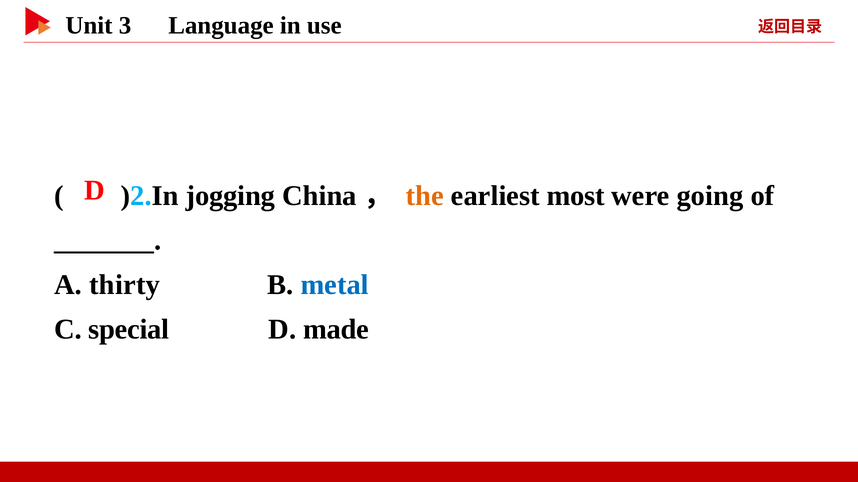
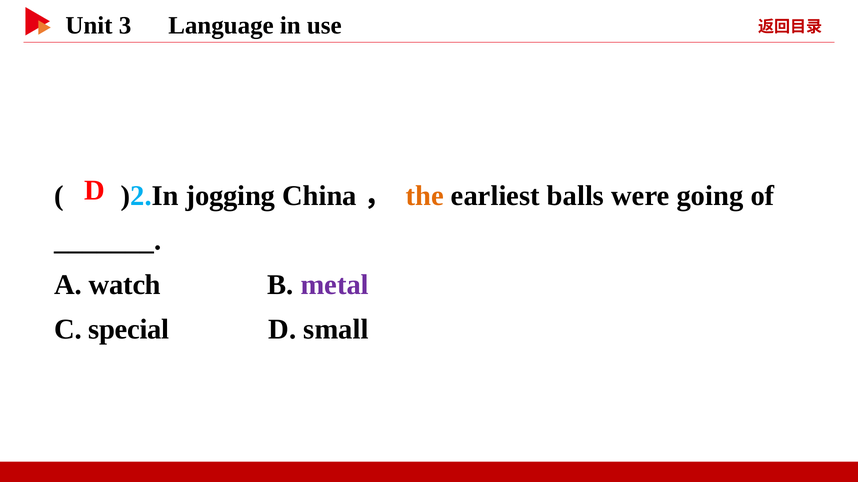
most: most -> balls
thirty: thirty -> watch
metal colour: blue -> purple
made: made -> small
